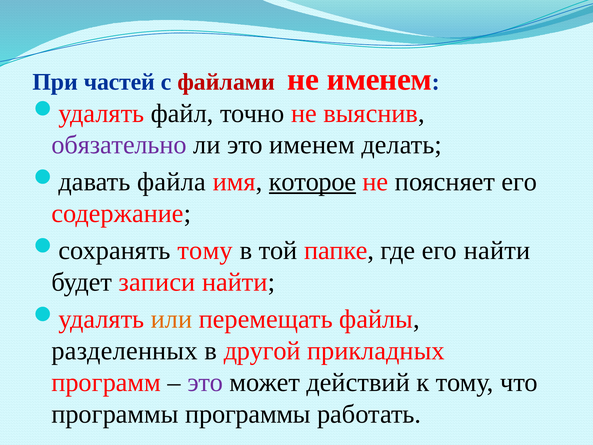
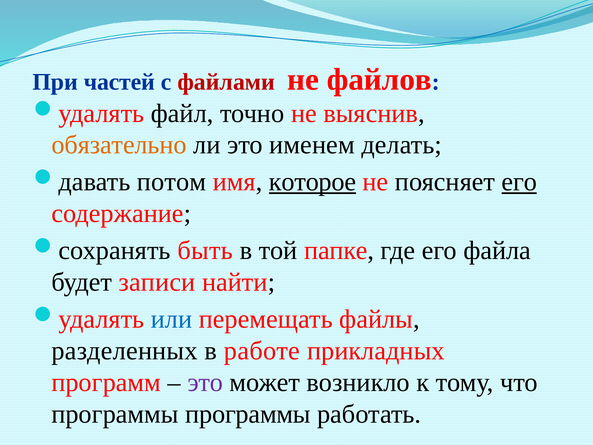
не именем: именем -> файлов
обязательно colour: purple -> orange
файла: файла -> потом
его at (519, 182) underline: none -> present
тому at (205, 250): тому -> быть
его найти: найти -> файла
или colour: orange -> blue
другой: другой -> работе
действий: действий -> возникло
